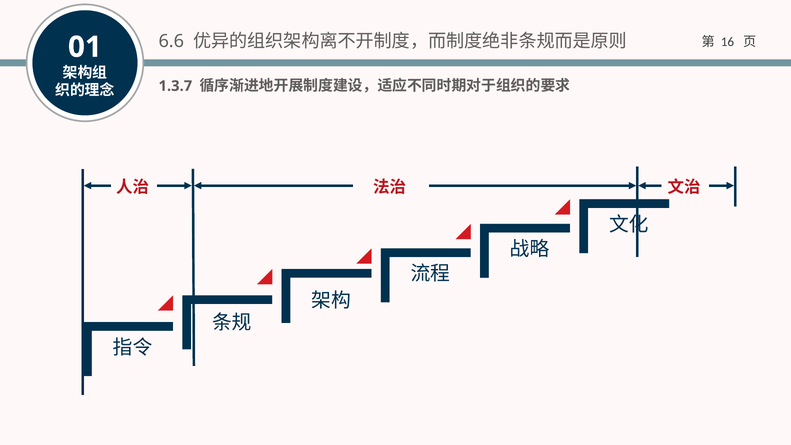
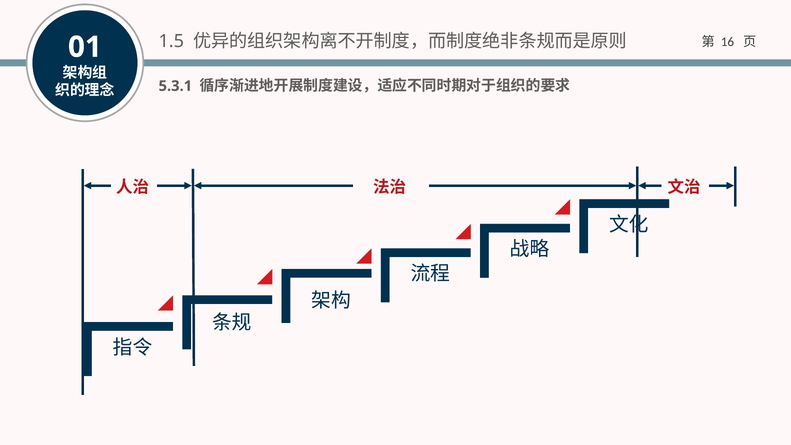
6.6: 6.6 -> 1.5
1.3.7: 1.3.7 -> 5.3.1
